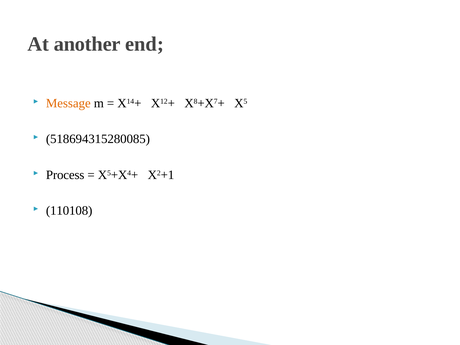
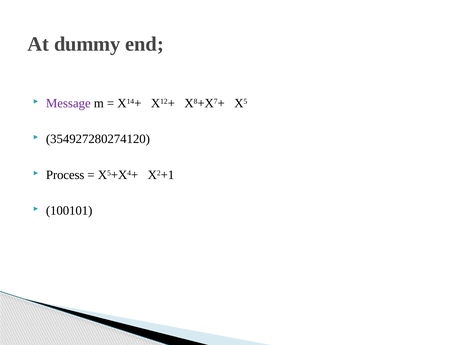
another: another -> dummy
Message colour: orange -> purple
518694315280085: 518694315280085 -> 354927280274120
110108: 110108 -> 100101
